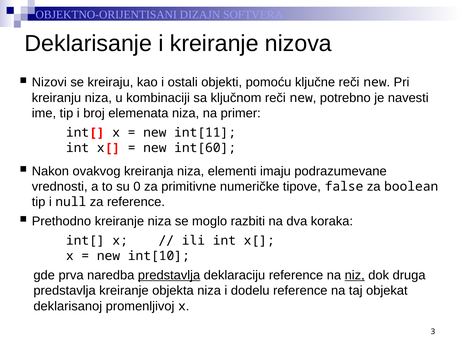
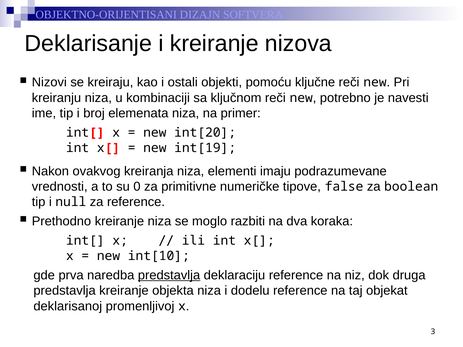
int[11: int[11 -> int[20
int[60: int[60 -> int[19
niz underline: present -> none
